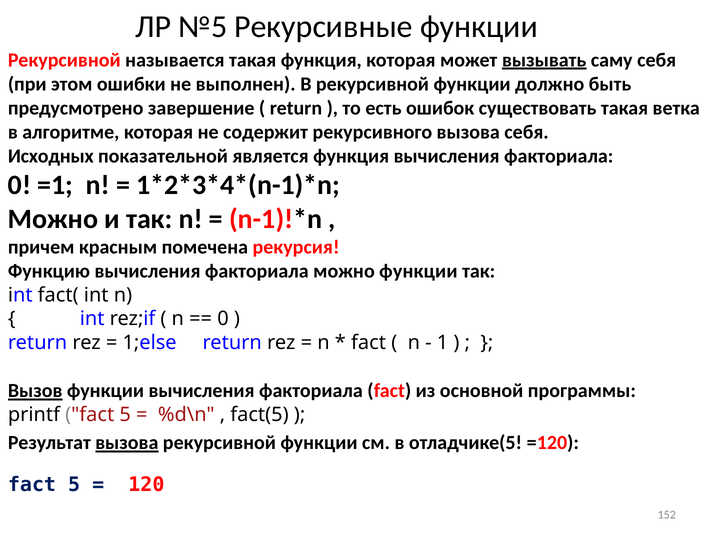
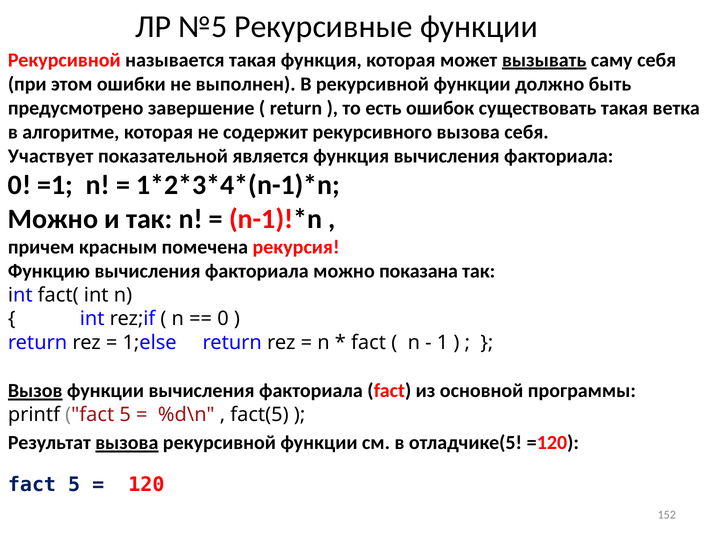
Исходных: Исходных -> Участвует
можно функции: функции -> показана
